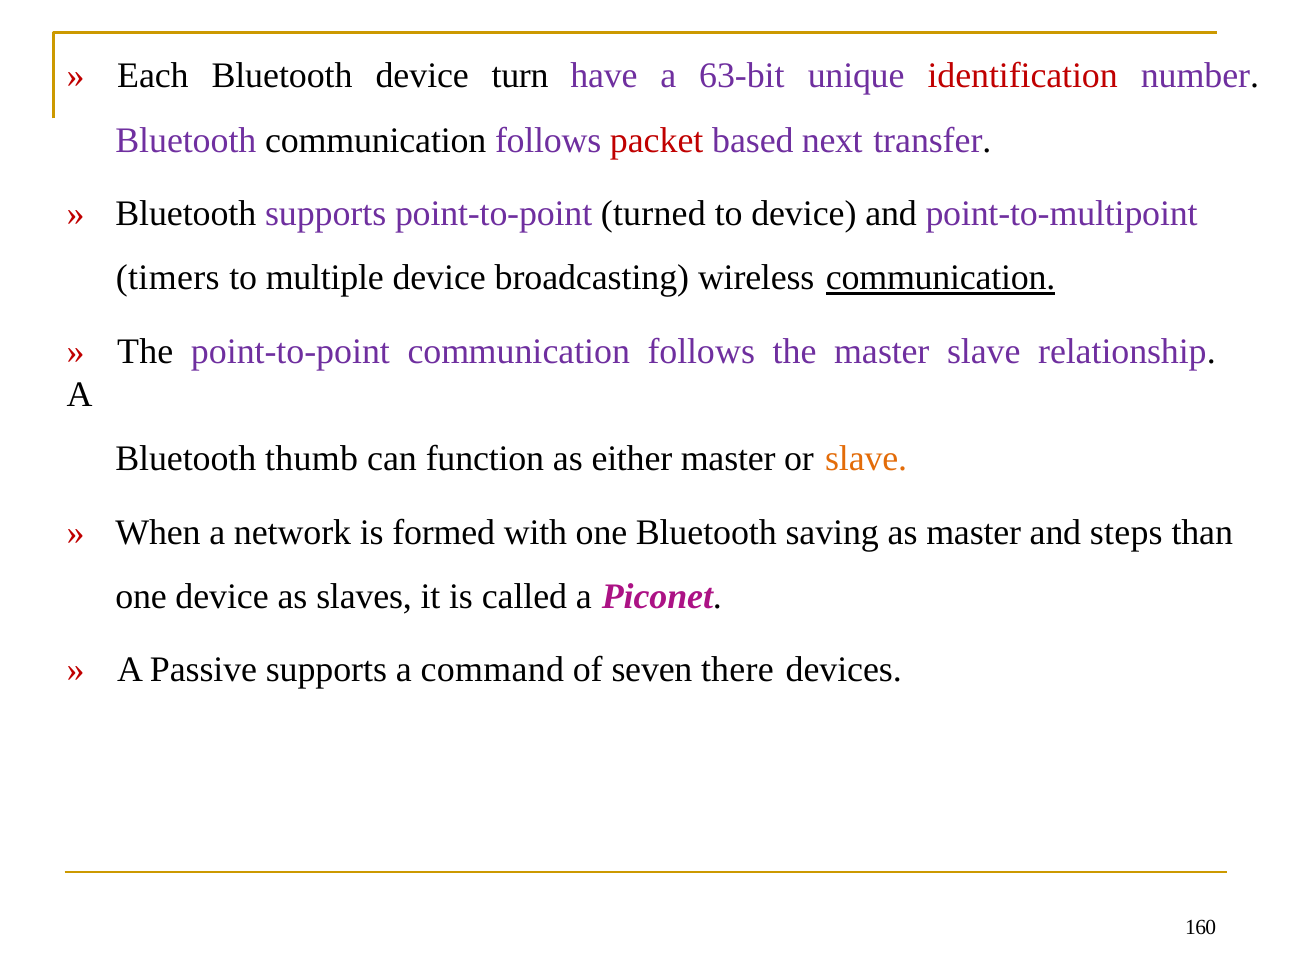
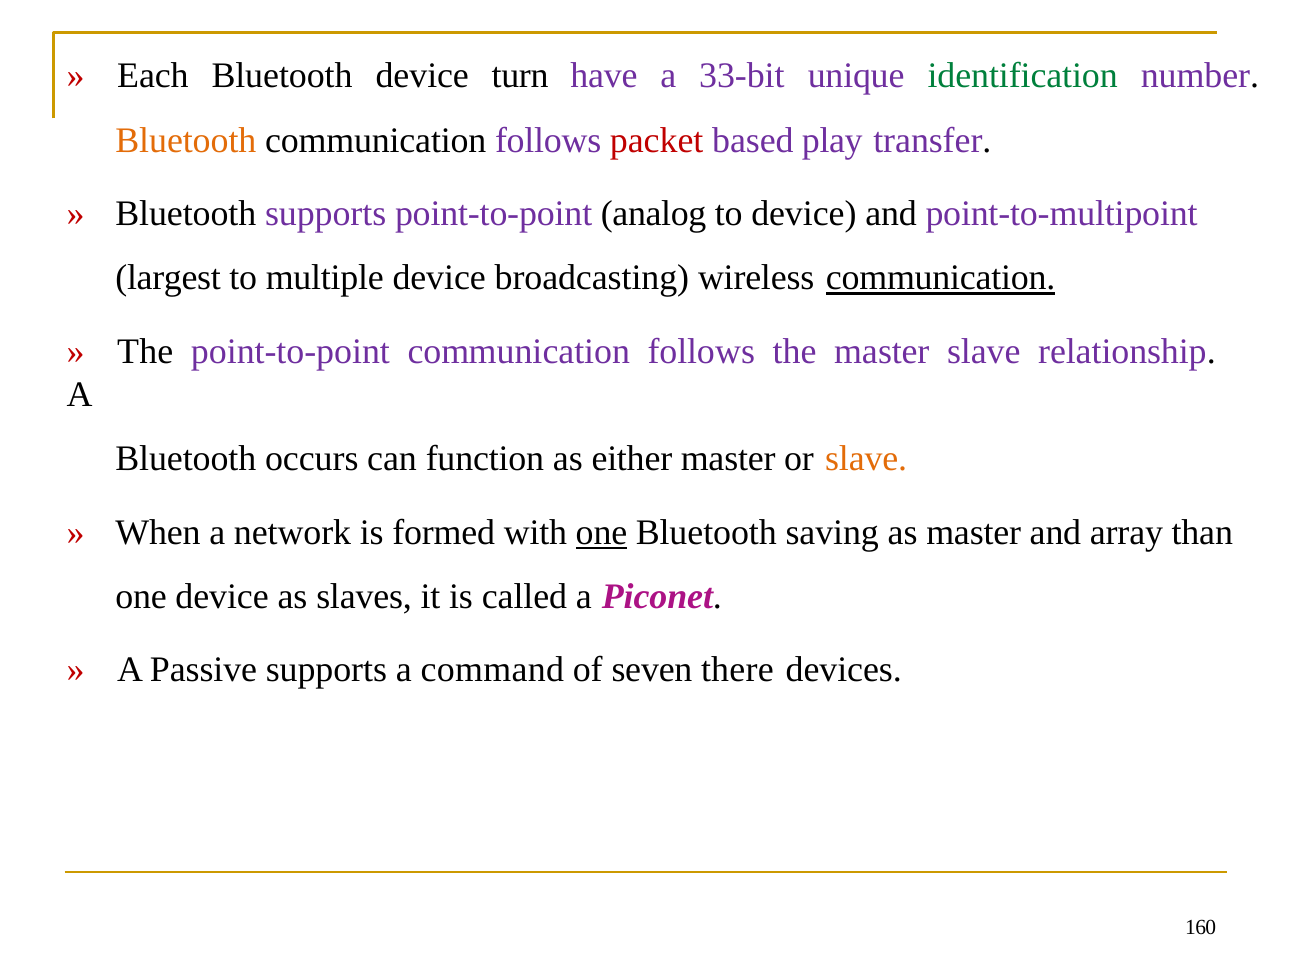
63-bit: 63-bit -> 33-bit
identification colour: red -> green
Bluetooth at (186, 140) colour: purple -> orange
next: next -> play
turned: turned -> analog
timers: timers -> largest
thumb: thumb -> occurs
one at (602, 532) underline: none -> present
steps: steps -> array
